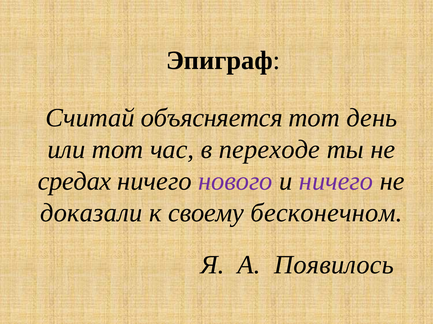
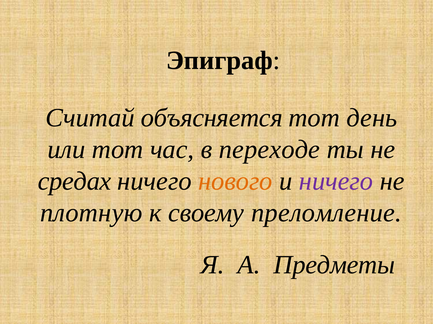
нового colour: purple -> orange
доказали: доказали -> плотную
бесконечном: бесконечном -> преломление
Появилось: Появилось -> Предметы
